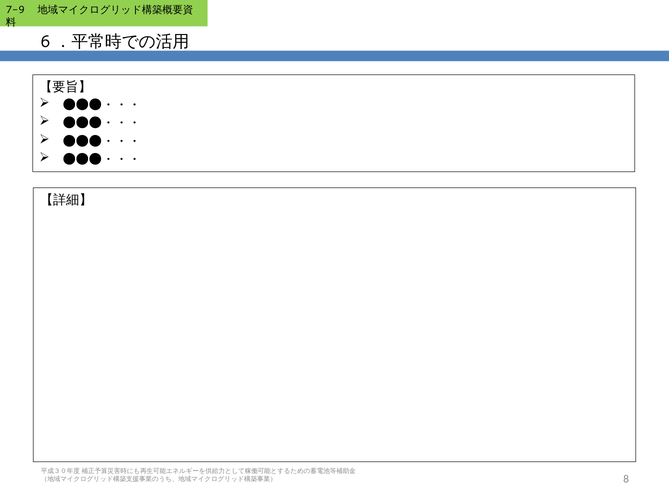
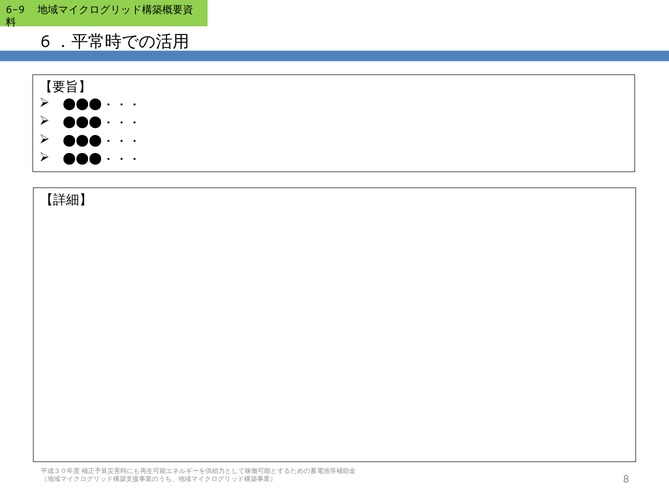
7-9: 7-9 -> 6-9
